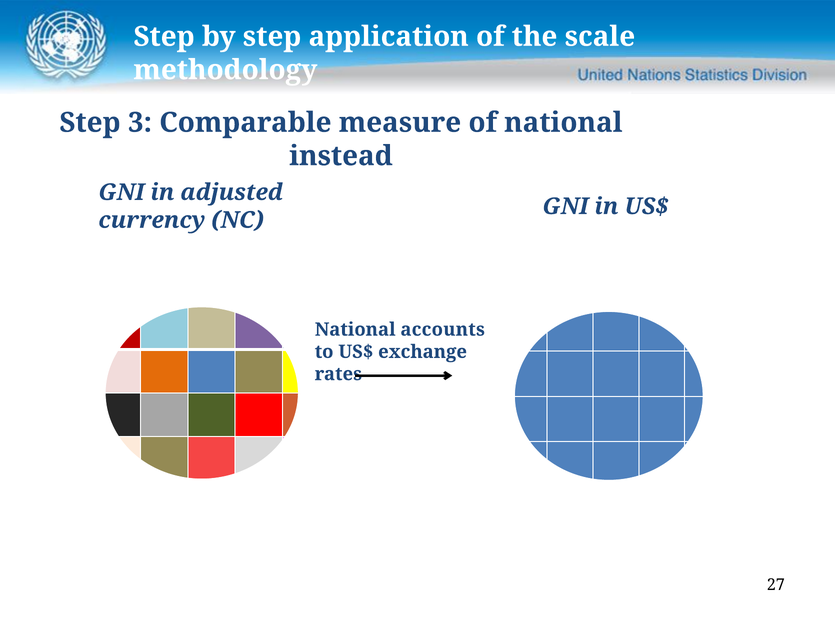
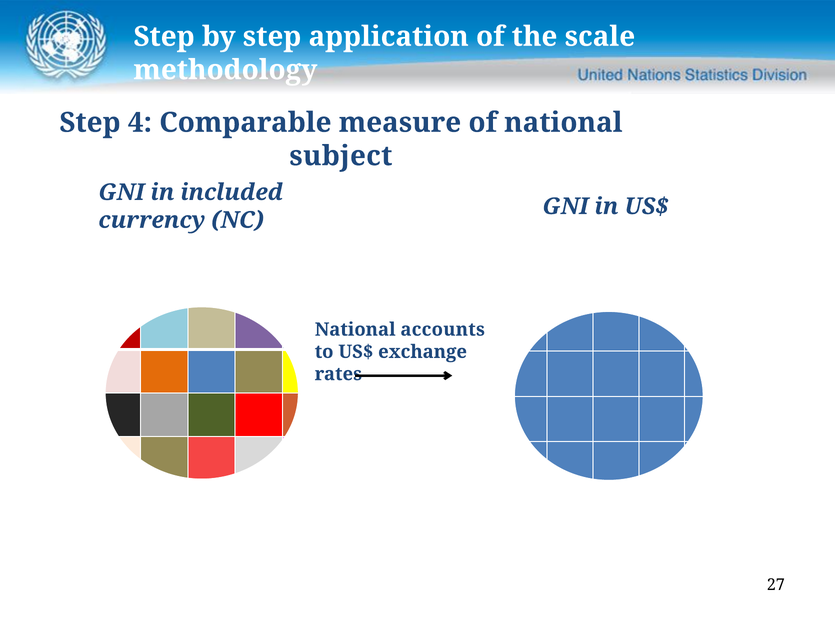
3: 3 -> 4
instead: instead -> subject
adjusted: adjusted -> included
